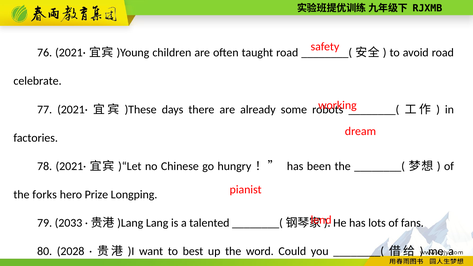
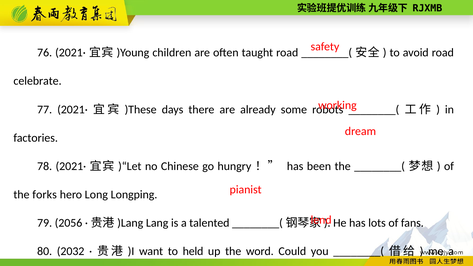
Prize: Prize -> Long
2033: 2033 -> 2056
2028: 2028 -> 2032
best: best -> held
